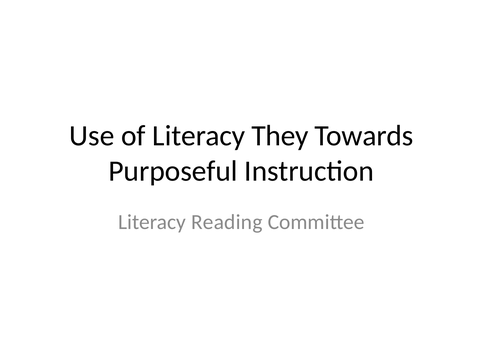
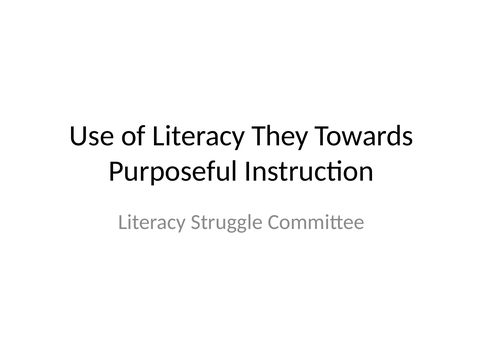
Reading: Reading -> Struggle
